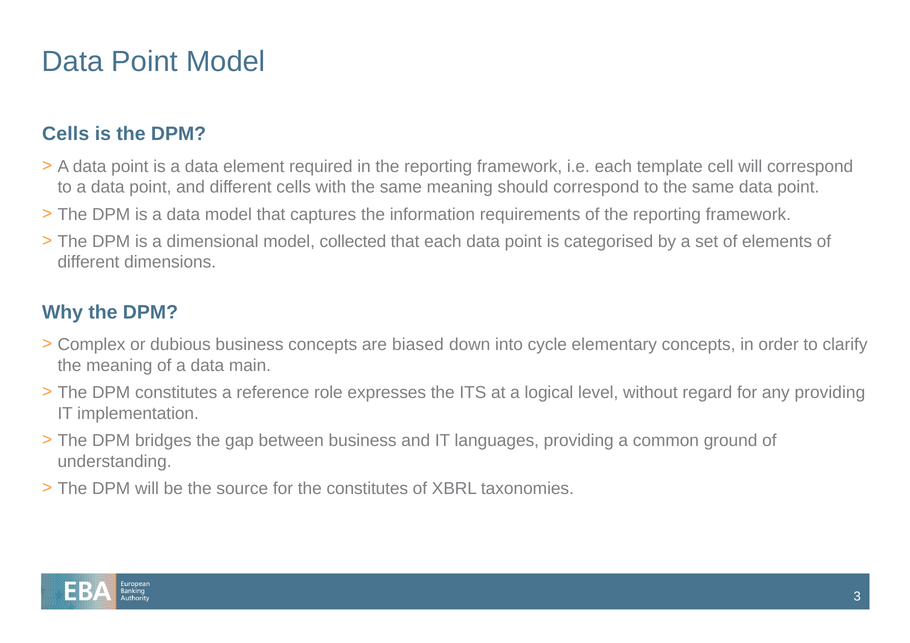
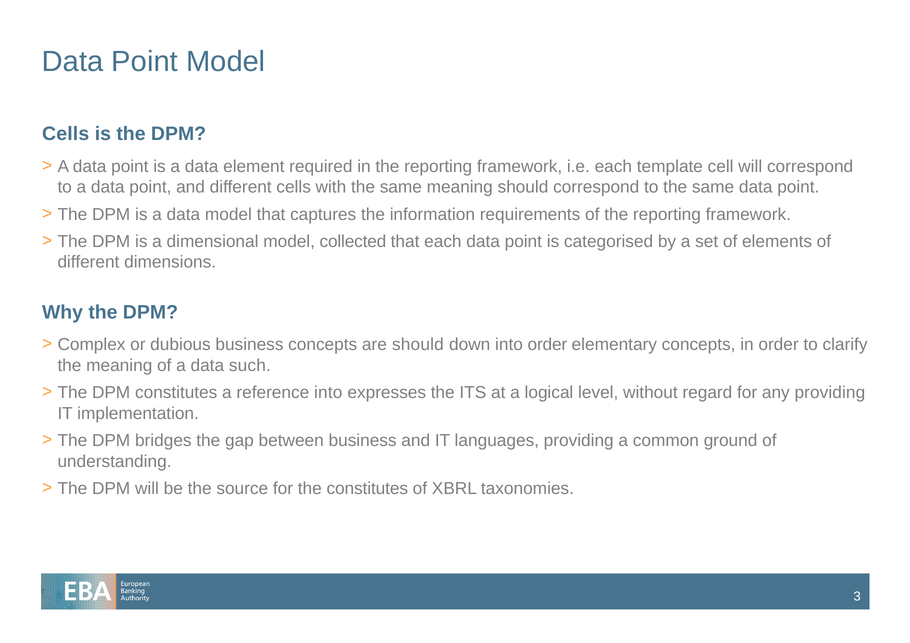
are biased: biased -> should
into cycle: cycle -> order
main: main -> such
reference role: role -> into
